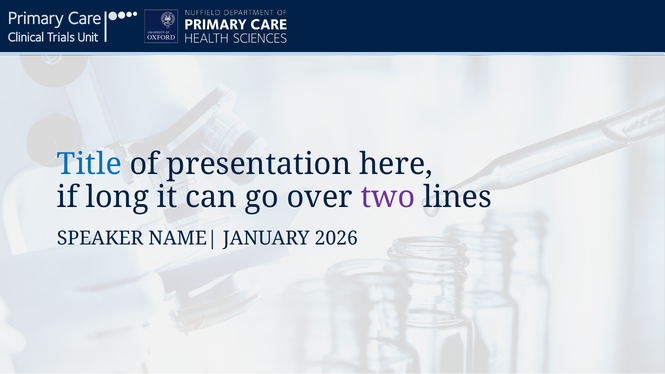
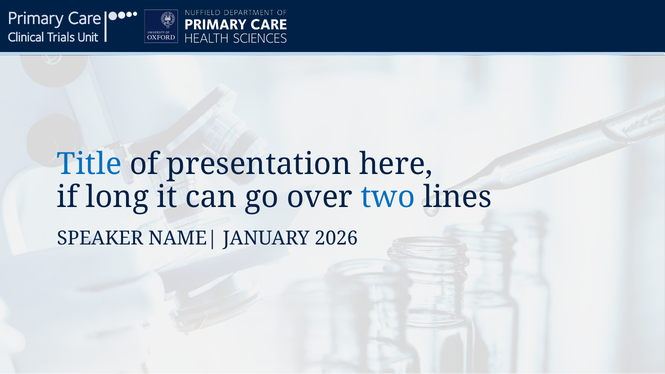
two colour: purple -> blue
